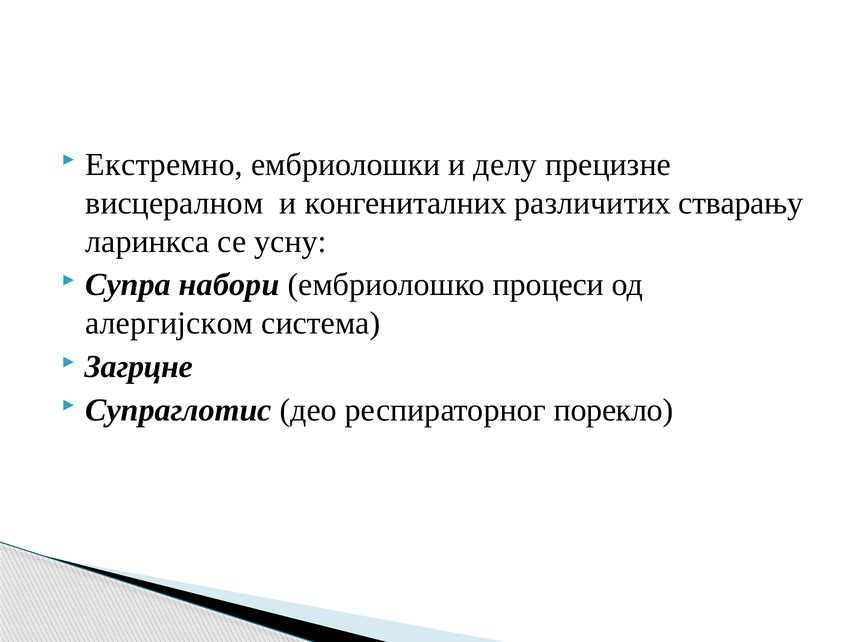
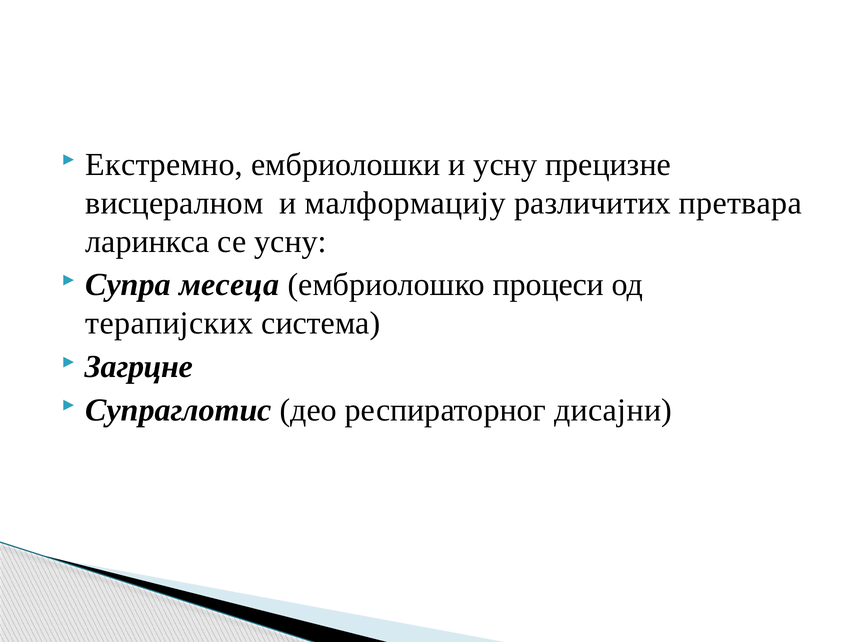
и делу: делу -> усну
конгениталних: конгениталних -> малформацију
стварању: стварању -> претвара
набори: набори -> месеца
алергијском: алергијском -> терапијских
порекло: порекло -> дисајни
